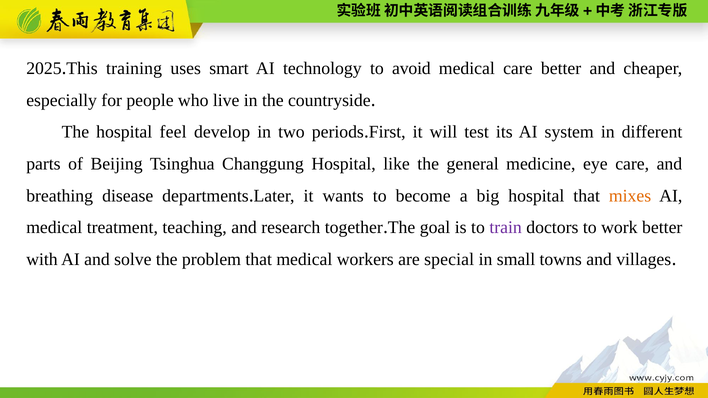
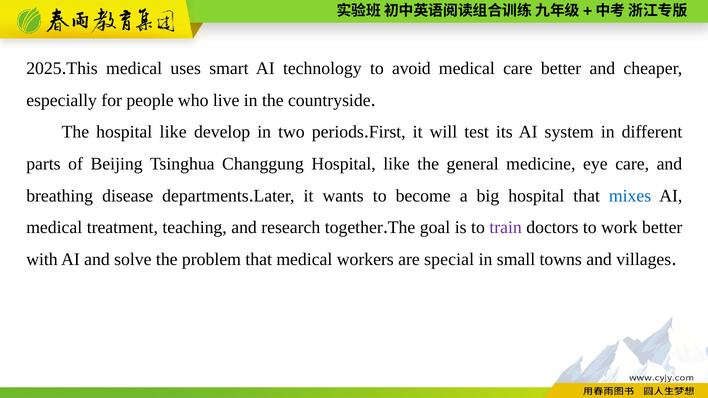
training at (134, 68): training -> medical
The hospital feel: feel -> like
mixes colour: orange -> blue
